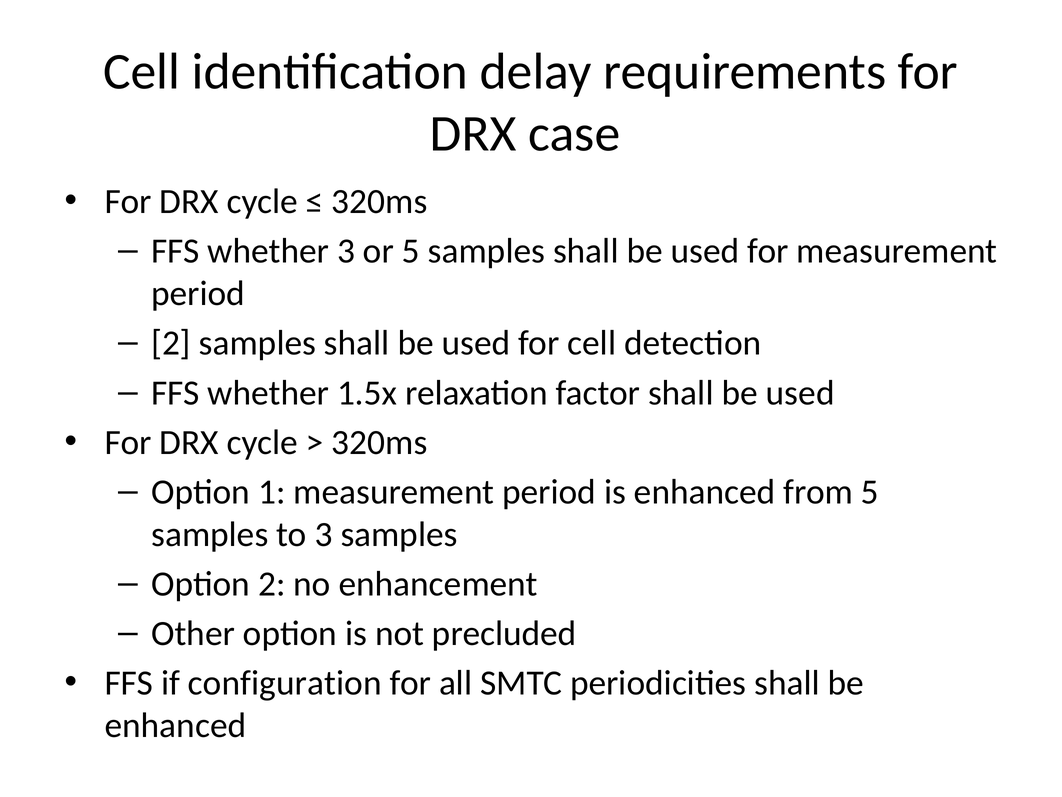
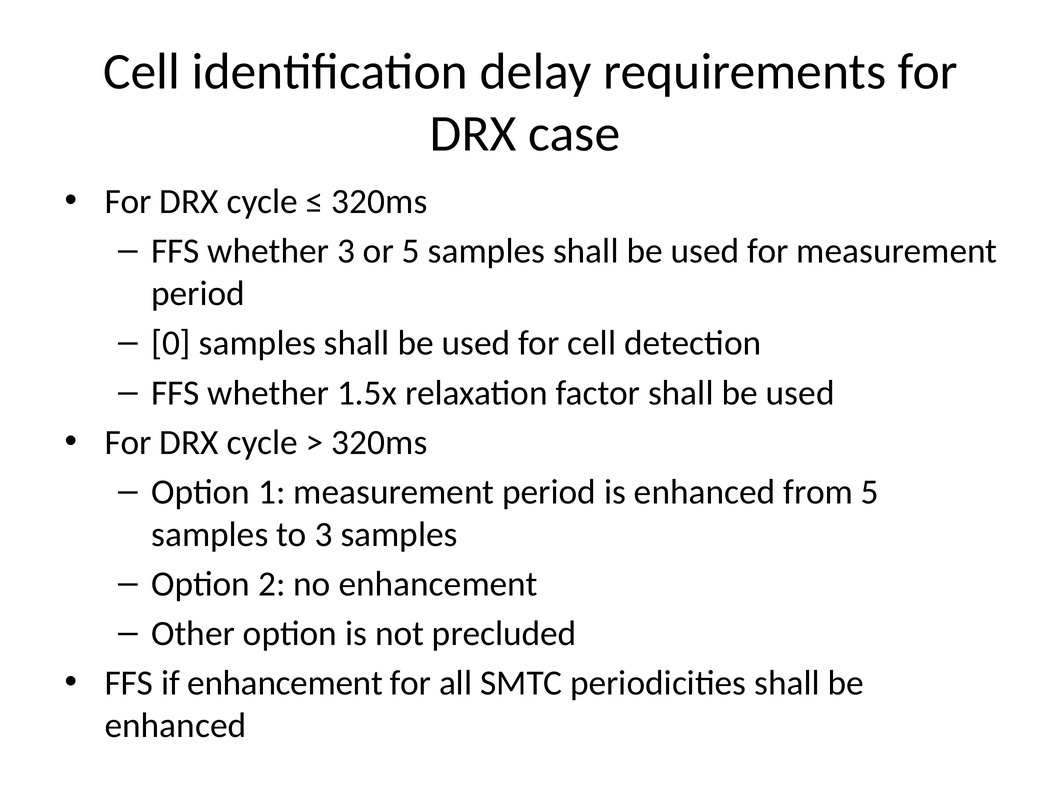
2 at (171, 343): 2 -> 0
if configuration: configuration -> enhancement
